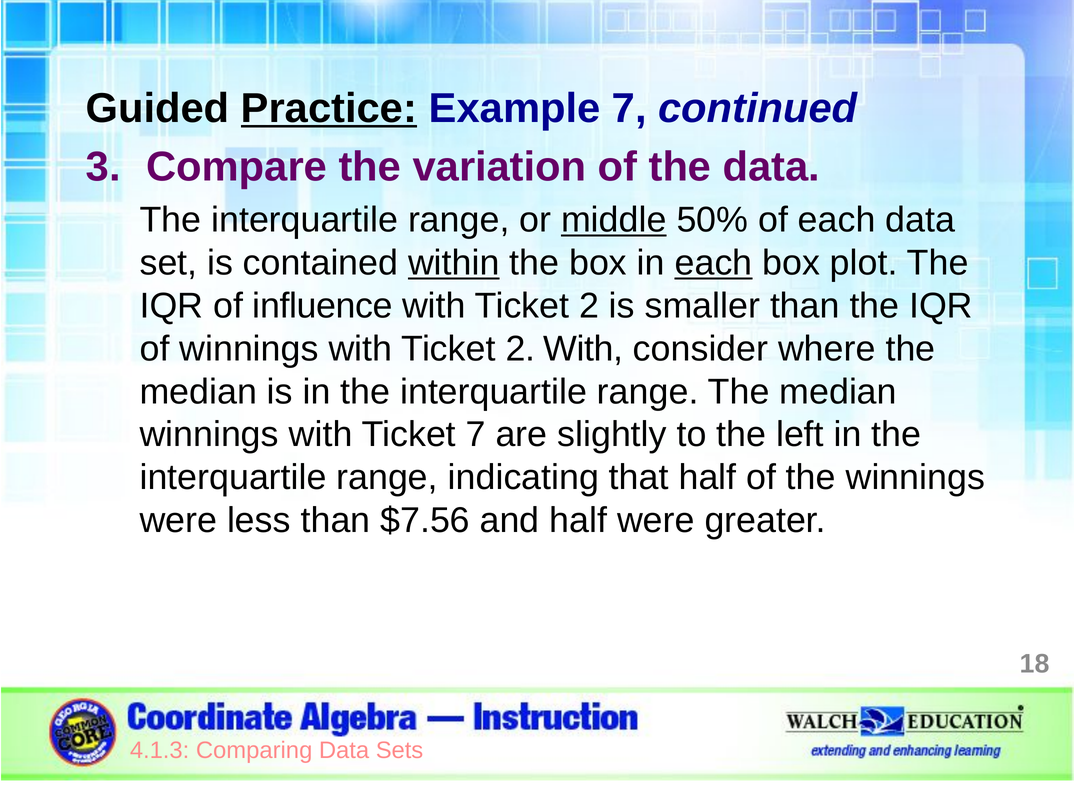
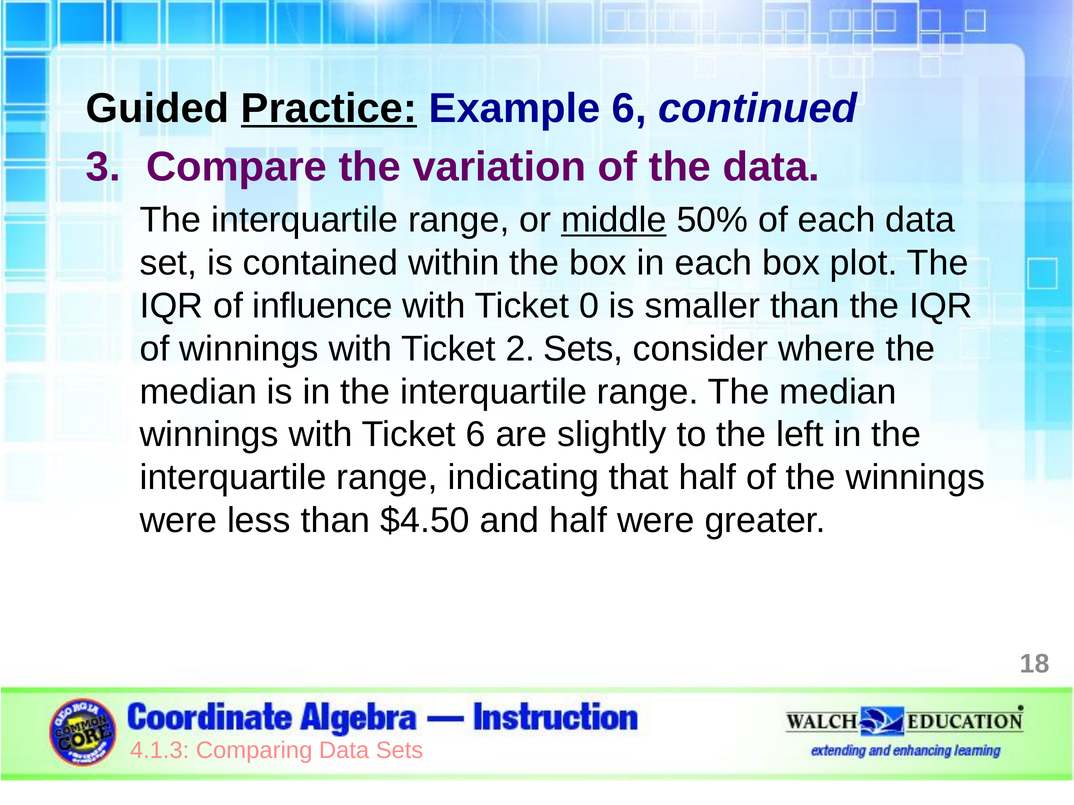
Example 7: 7 -> 6
within underline: present -> none
each at (713, 263) underline: present -> none
2 at (589, 306): 2 -> 0
2 With: With -> Sets
Ticket 7: 7 -> 6
$7.56: $7.56 -> $4.50
